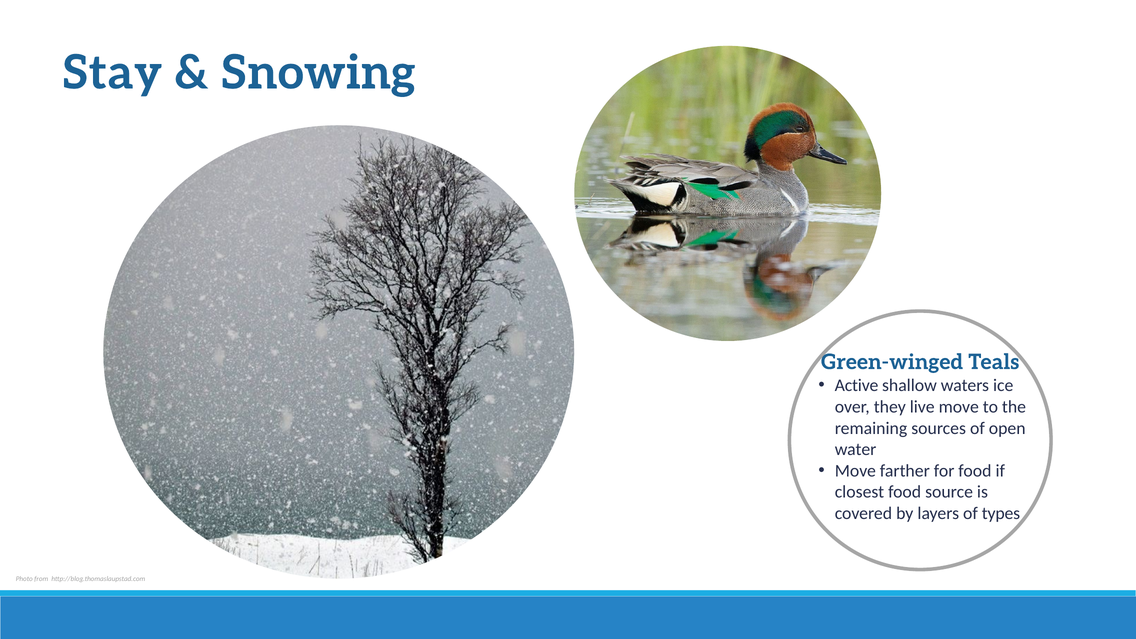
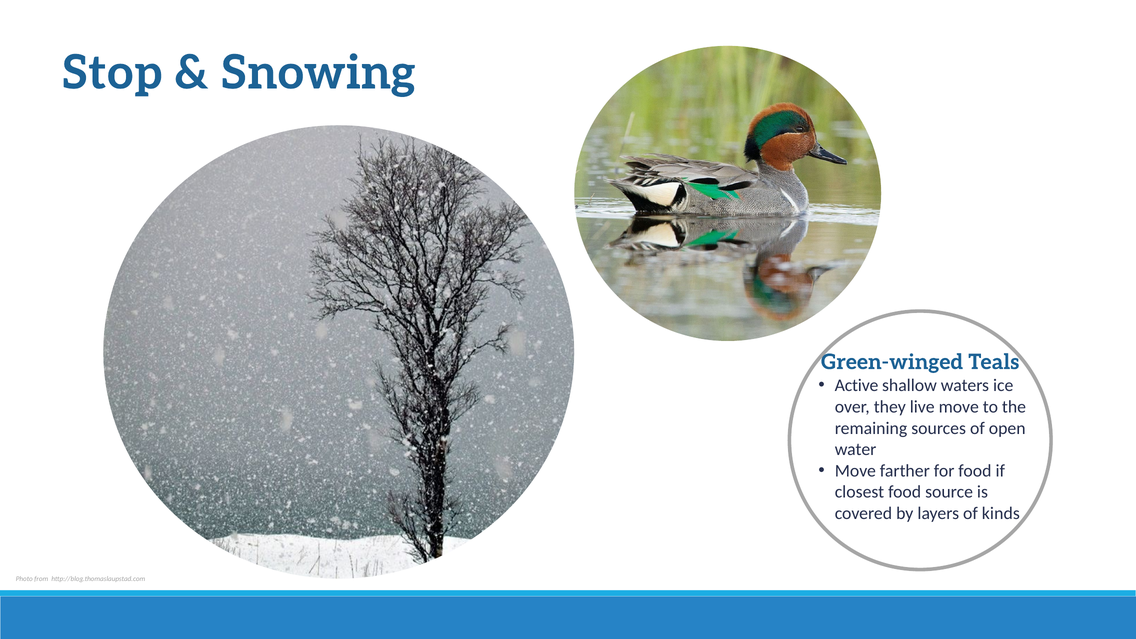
Stay: Stay -> Stop
types: types -> kinds
